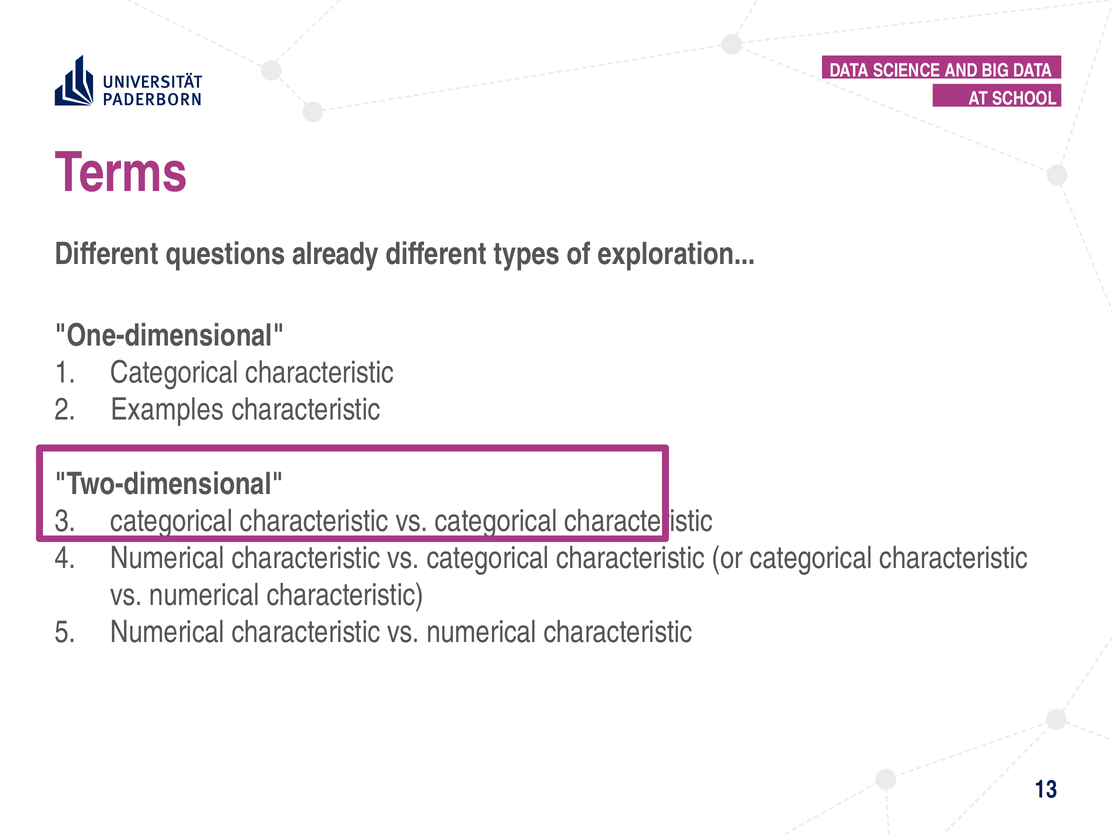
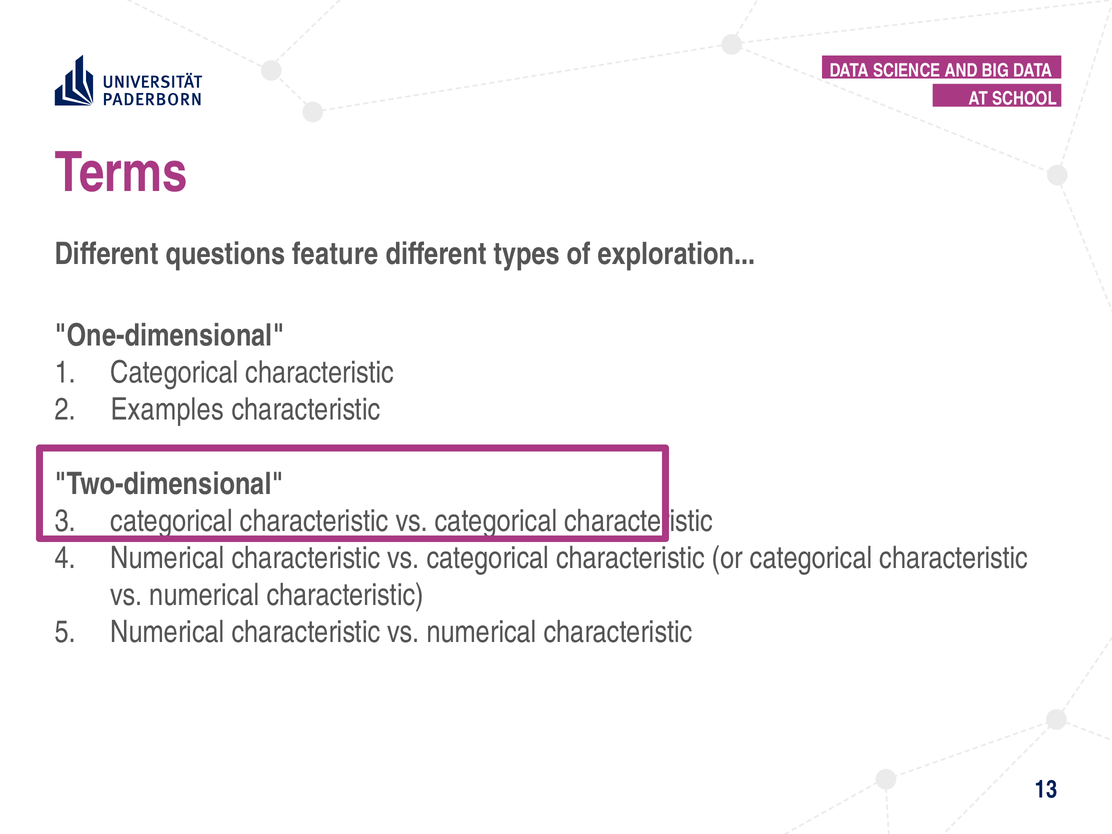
already: already -> feature
